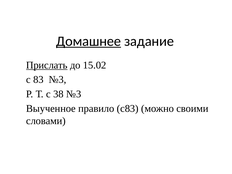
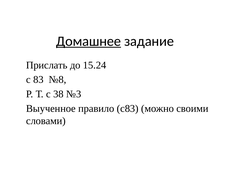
Прислать underline: present -> none
15.02: 15.02 -> 15.24
83 №3: №3 -> №8
